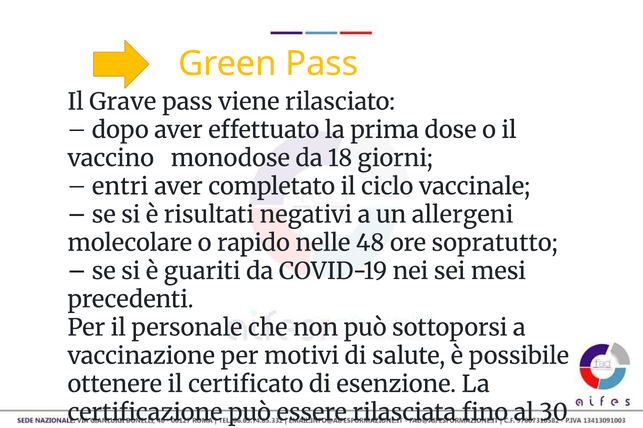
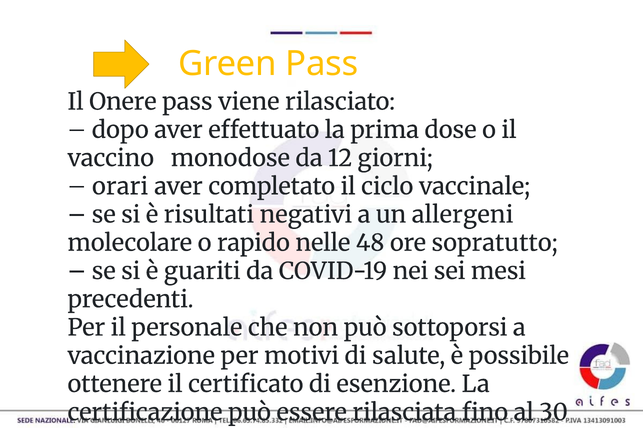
Grave: Grave -> Onere
18: 18 -> 12
entri: entri -> orari
